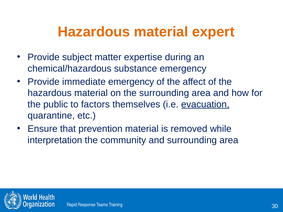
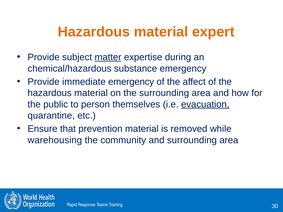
matter underline: none -> present
factors: factors -> person
interpretation: interpretation -> warehousing
